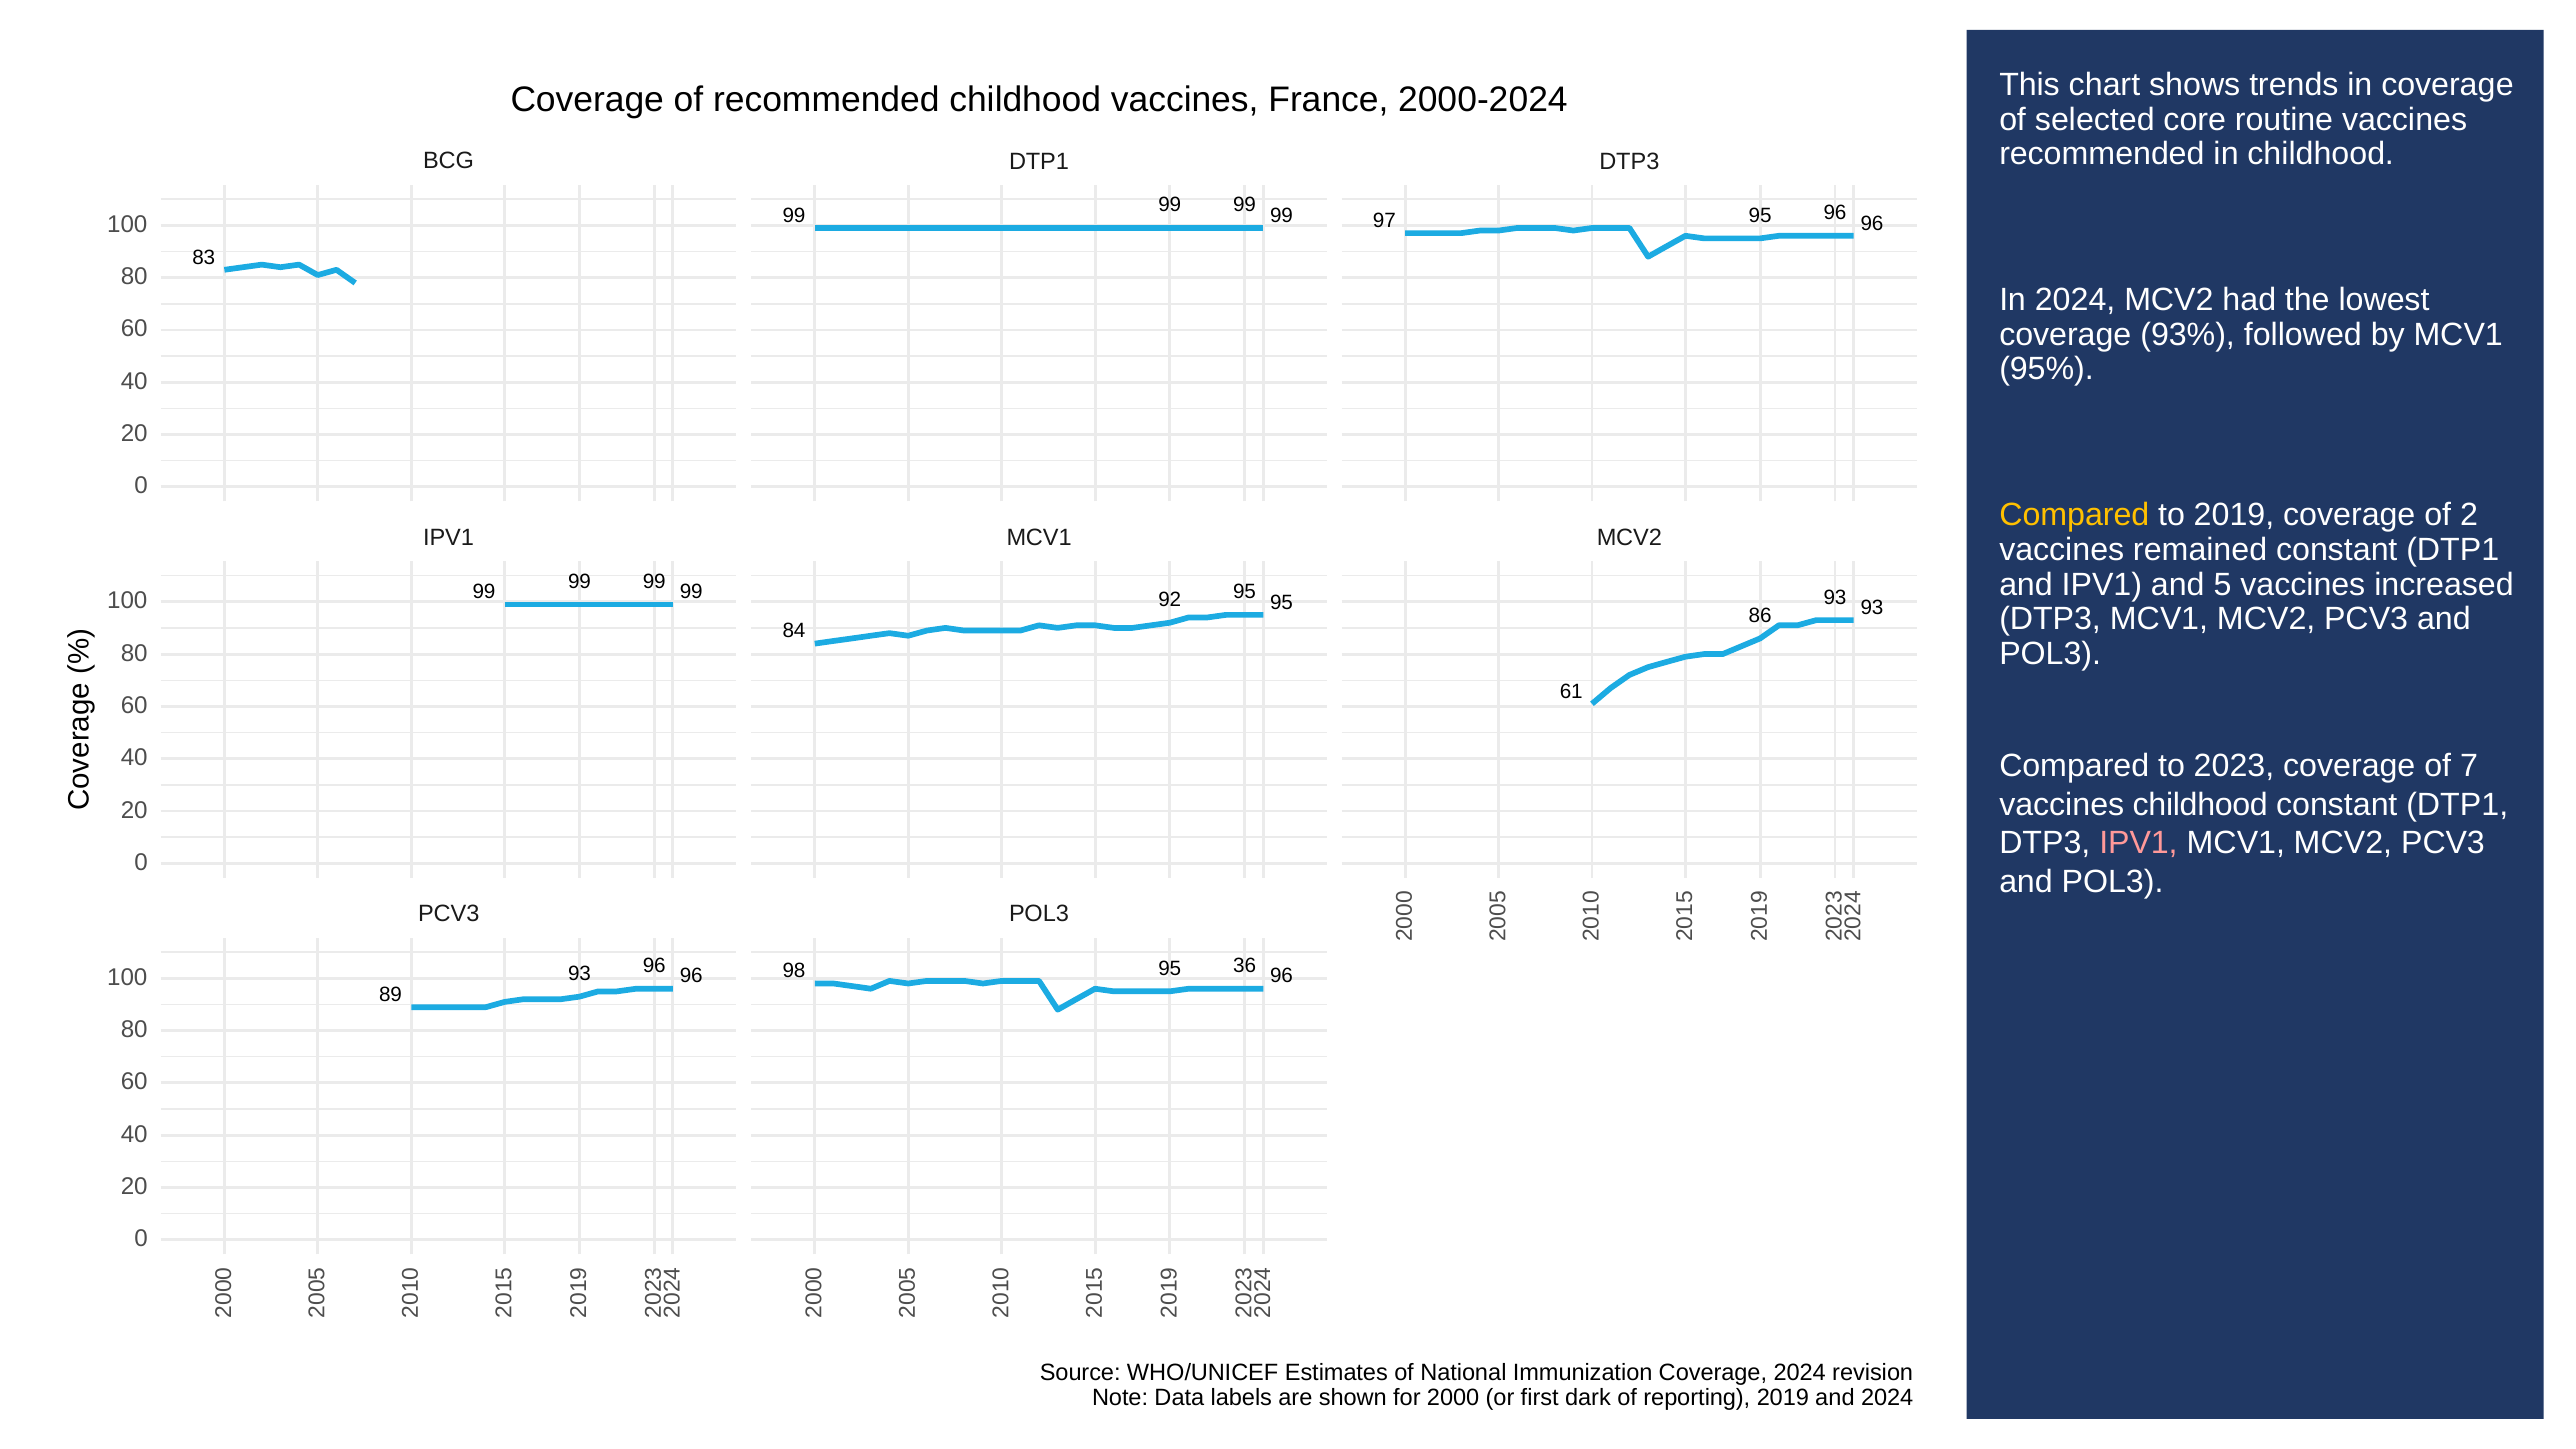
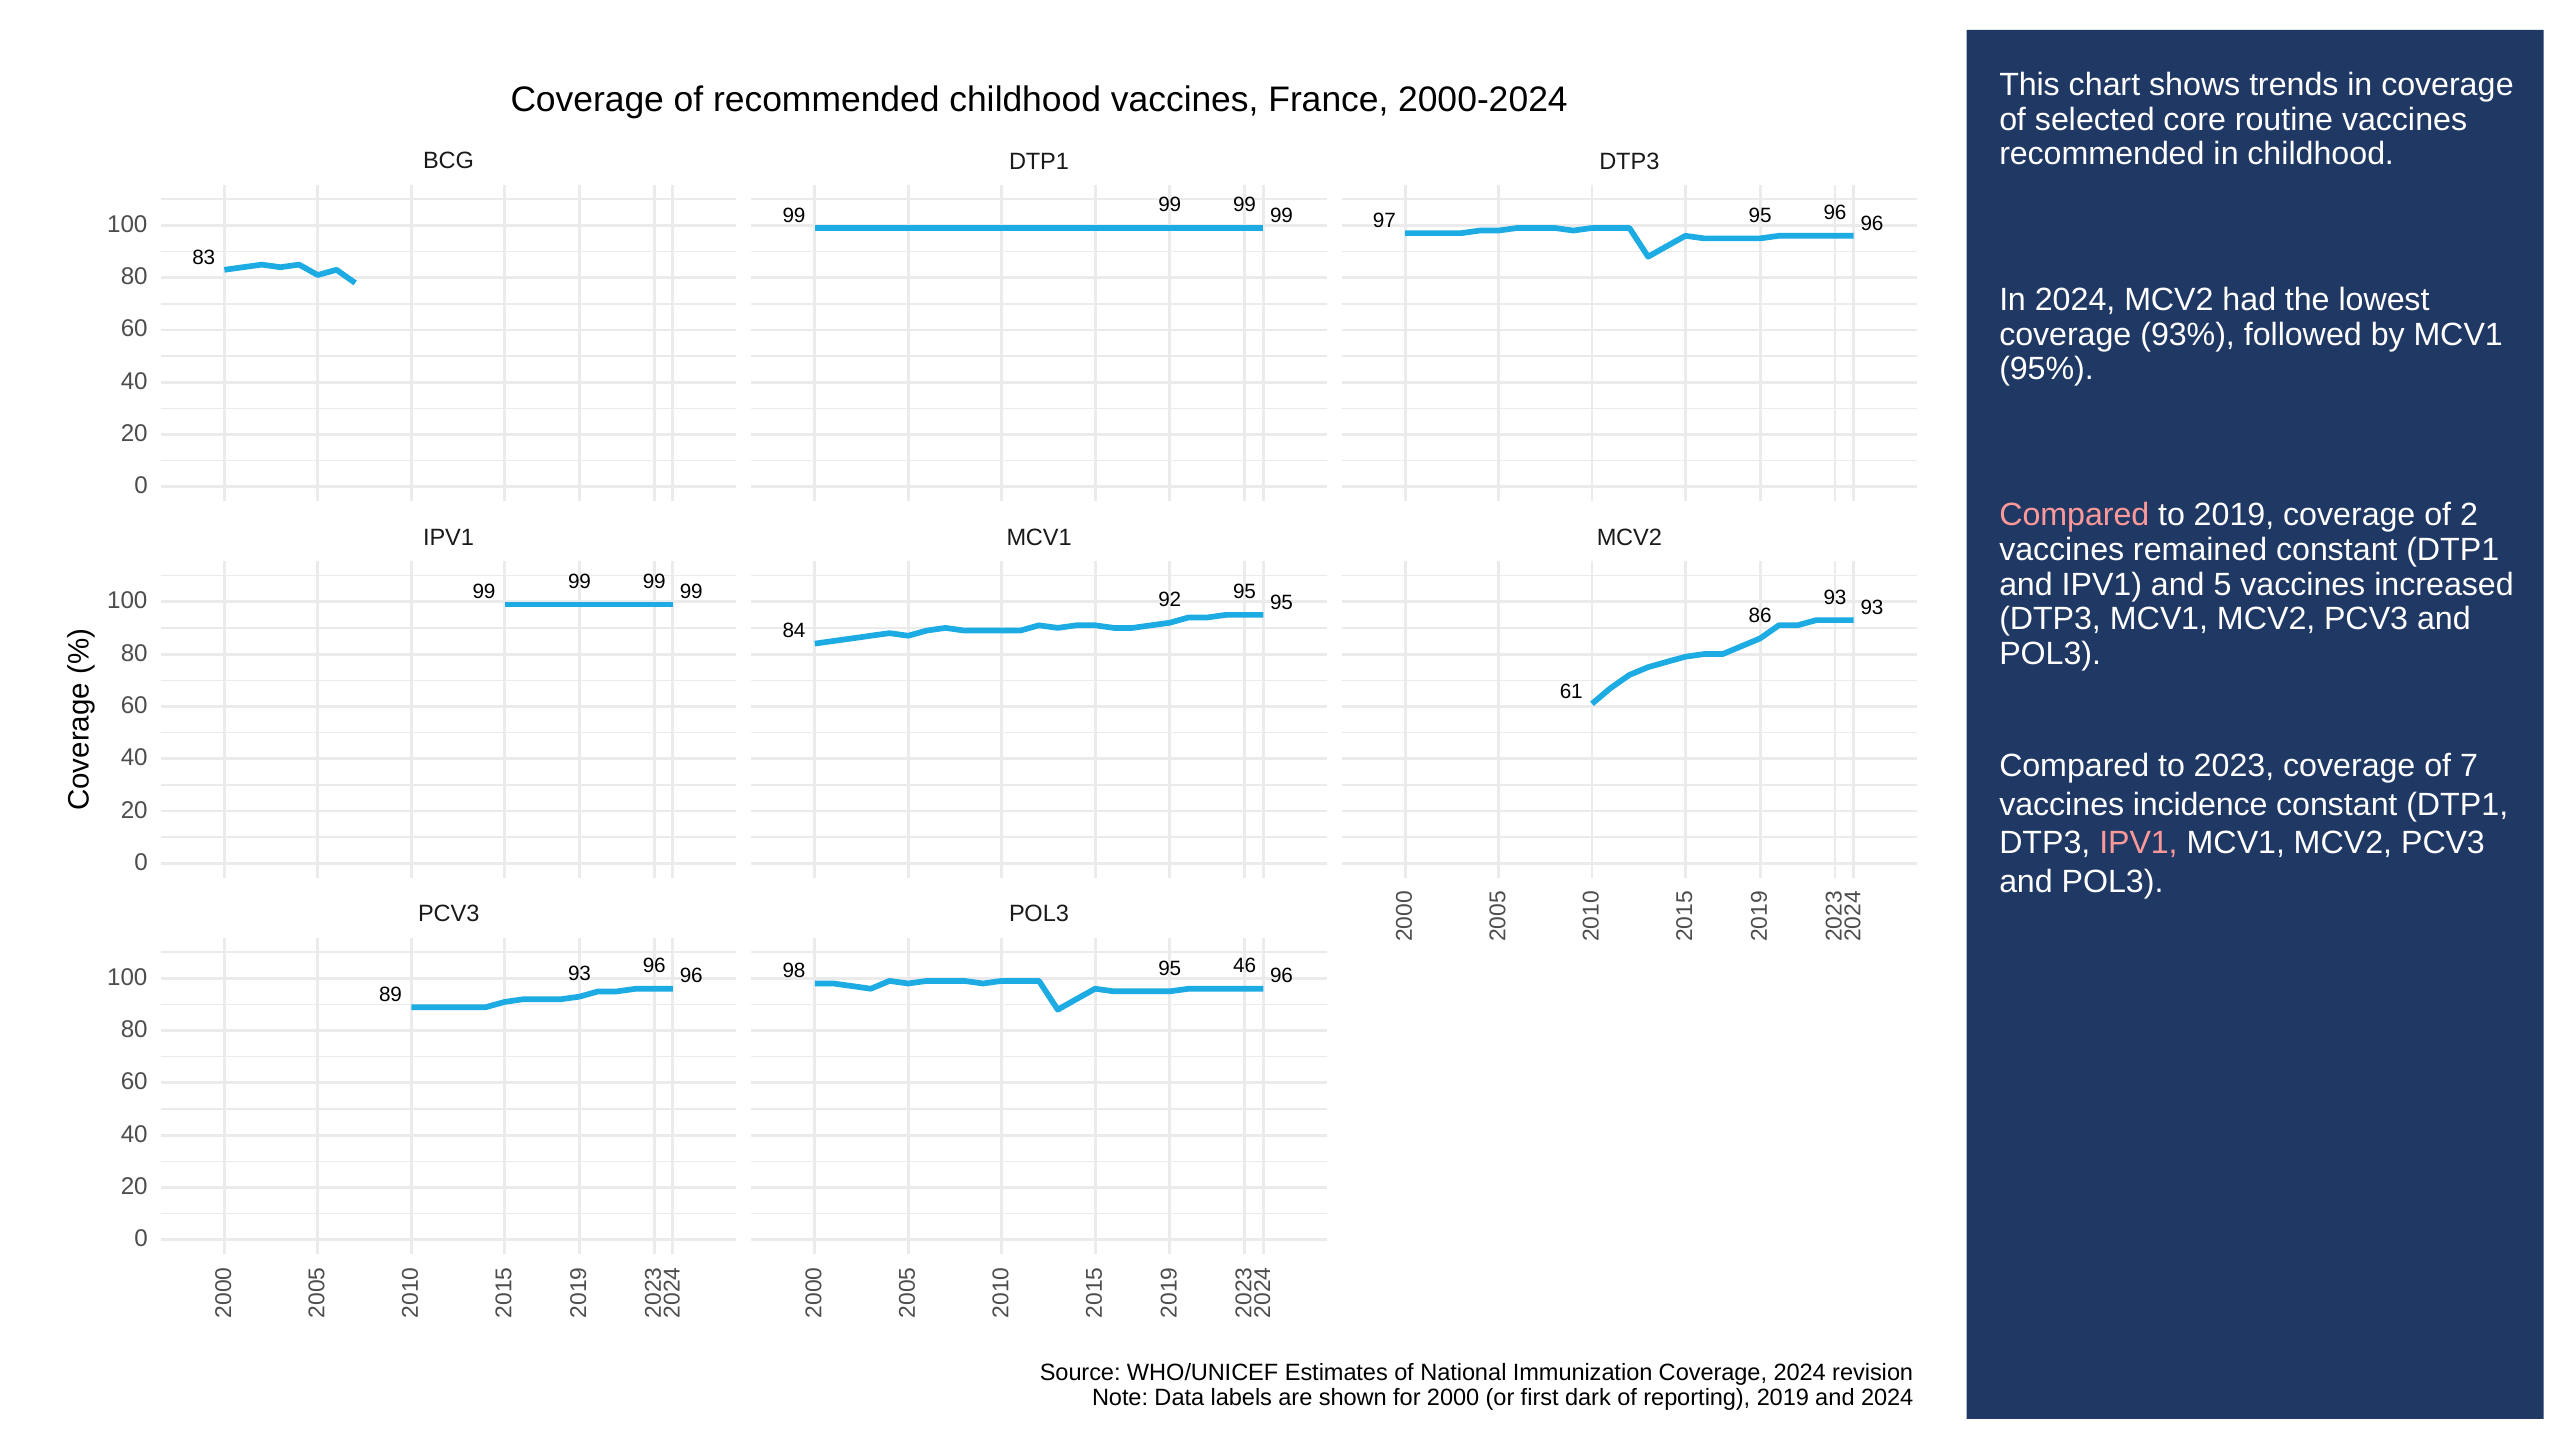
Compared at (2074, 515) colour: yellow -> pink
vaccines childhood: childhood -> incidence
36: 36 -> 46
